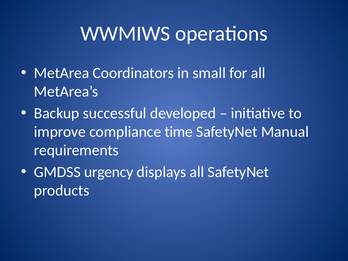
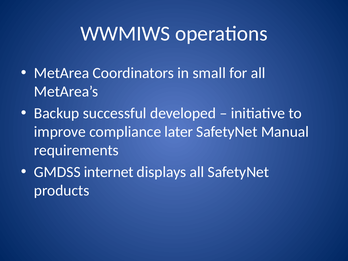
time: time -> later
urgency: urgency -> internet
